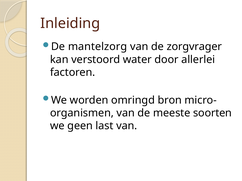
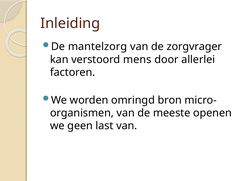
water: water -> mens
soorten: soorten -> openen
